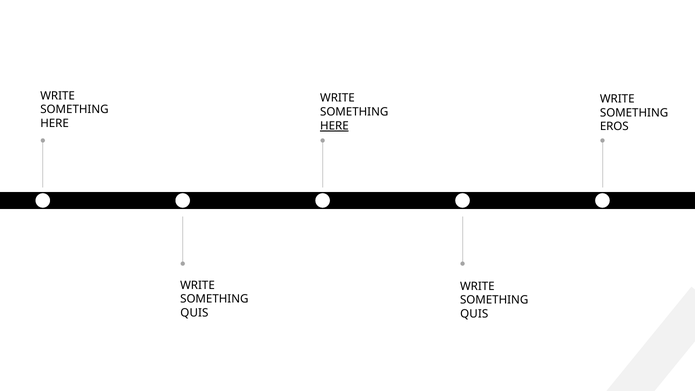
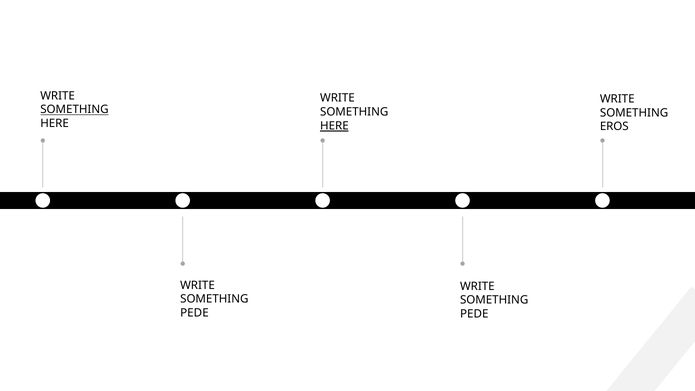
SOMETHING at (74, 110) underline: none -> present
QUIS at (194, 313): QUIS -> PEDE
QUIS at (474, 314): QUIS -> PEDE
